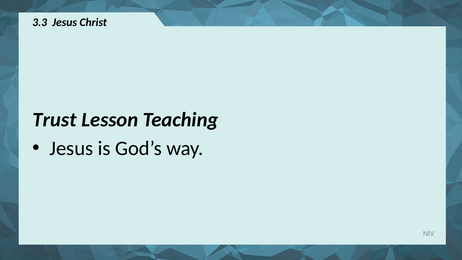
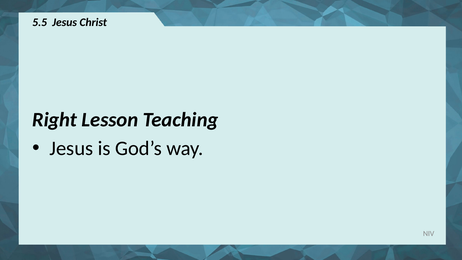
3.3: 3.3 -> 5.5
Trust: Trust -> Right
